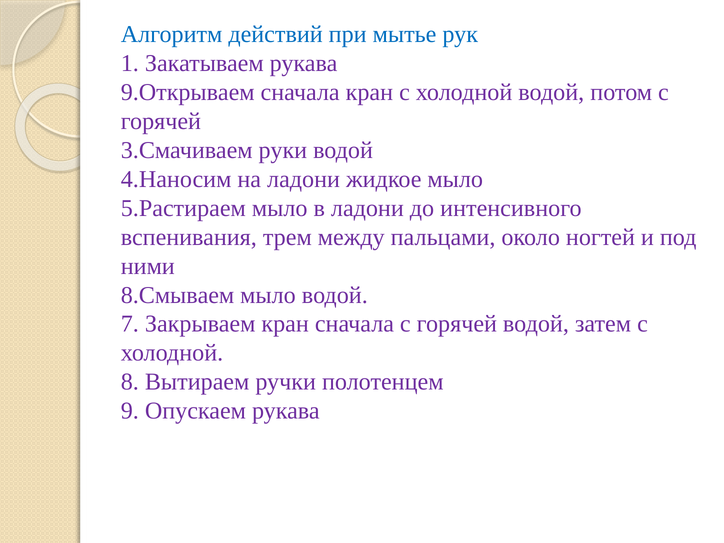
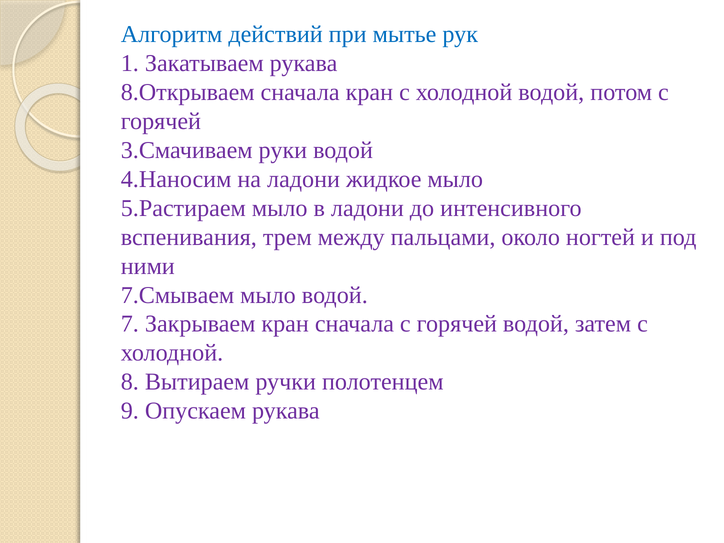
9.Открываем: 9.Открываем -> 8.Открываем
8.Смываем: 8.Смываем -> 7.Смываем
